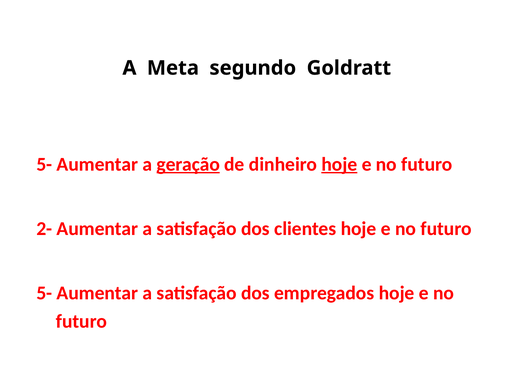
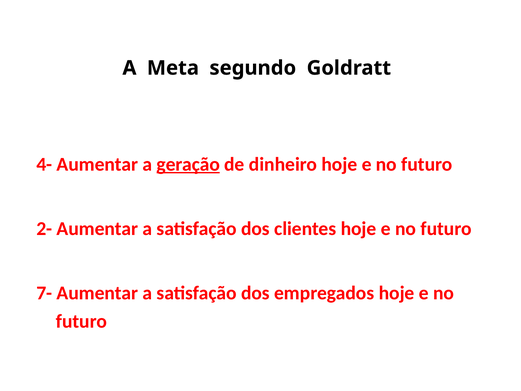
5- at (44, 164): 5- -> 4-
hoje at (339, 164) underline: present -> none
5- at (44, 293): 5- -> 7-
